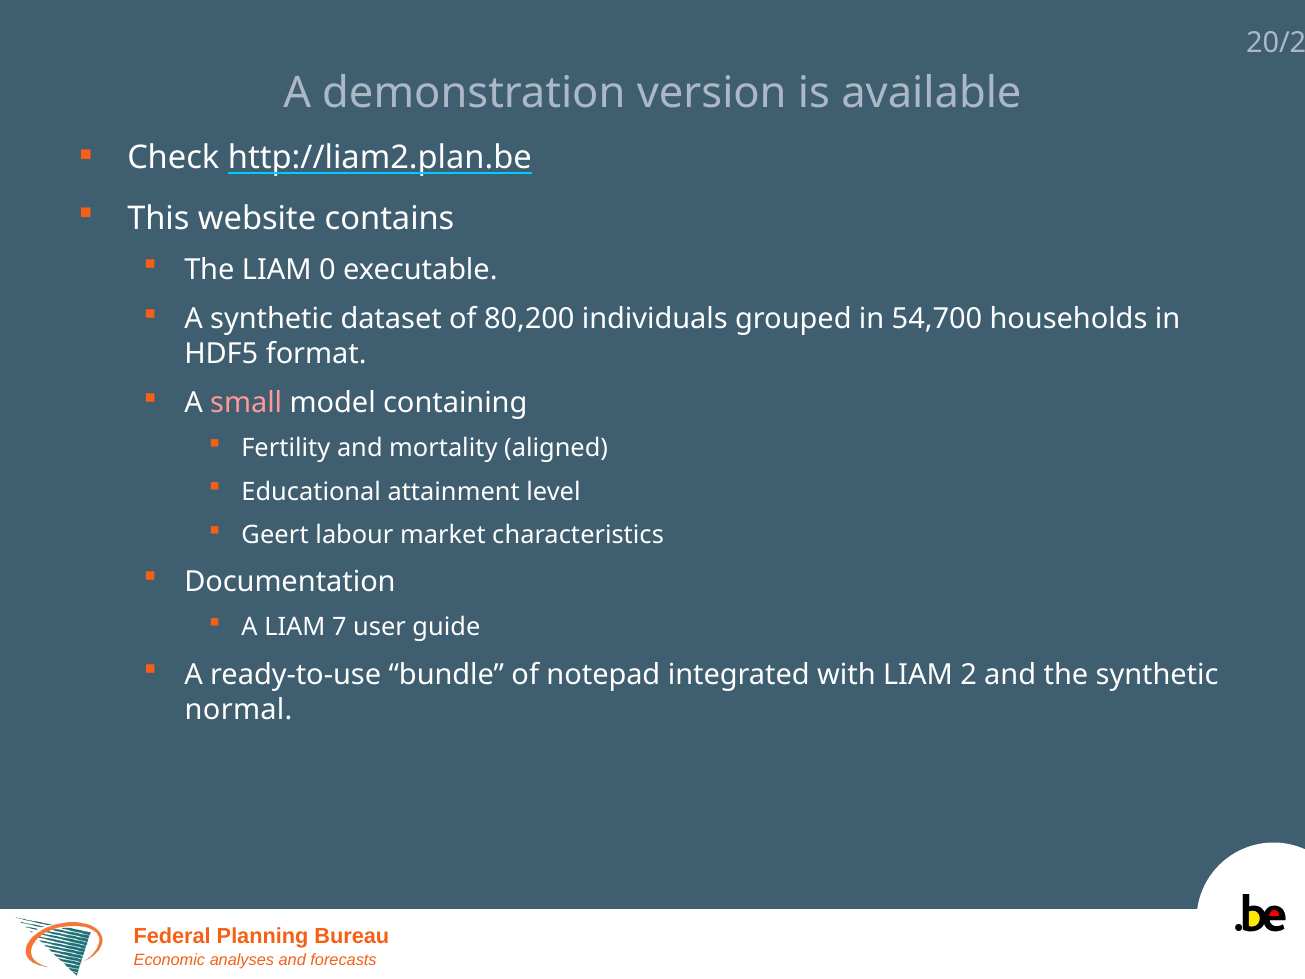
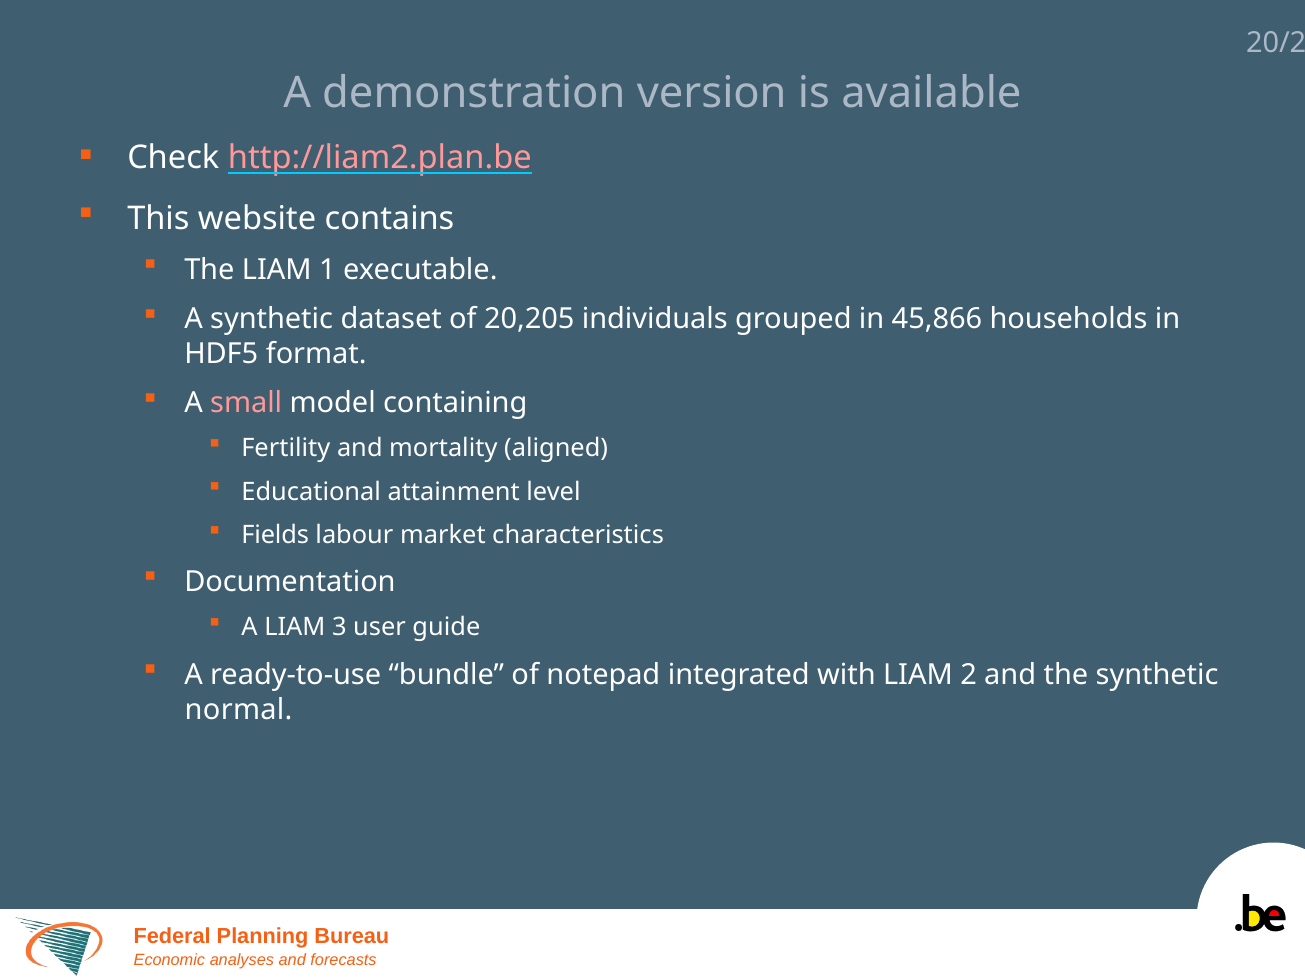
http://liam2.plan.be colour: white -> pink
0: 0 -> 1
80,200: 80,200 -> 20,205
54,700: 54,700 -> 45,866
Geert: Geert -> Fields
7: 7 -> 3
